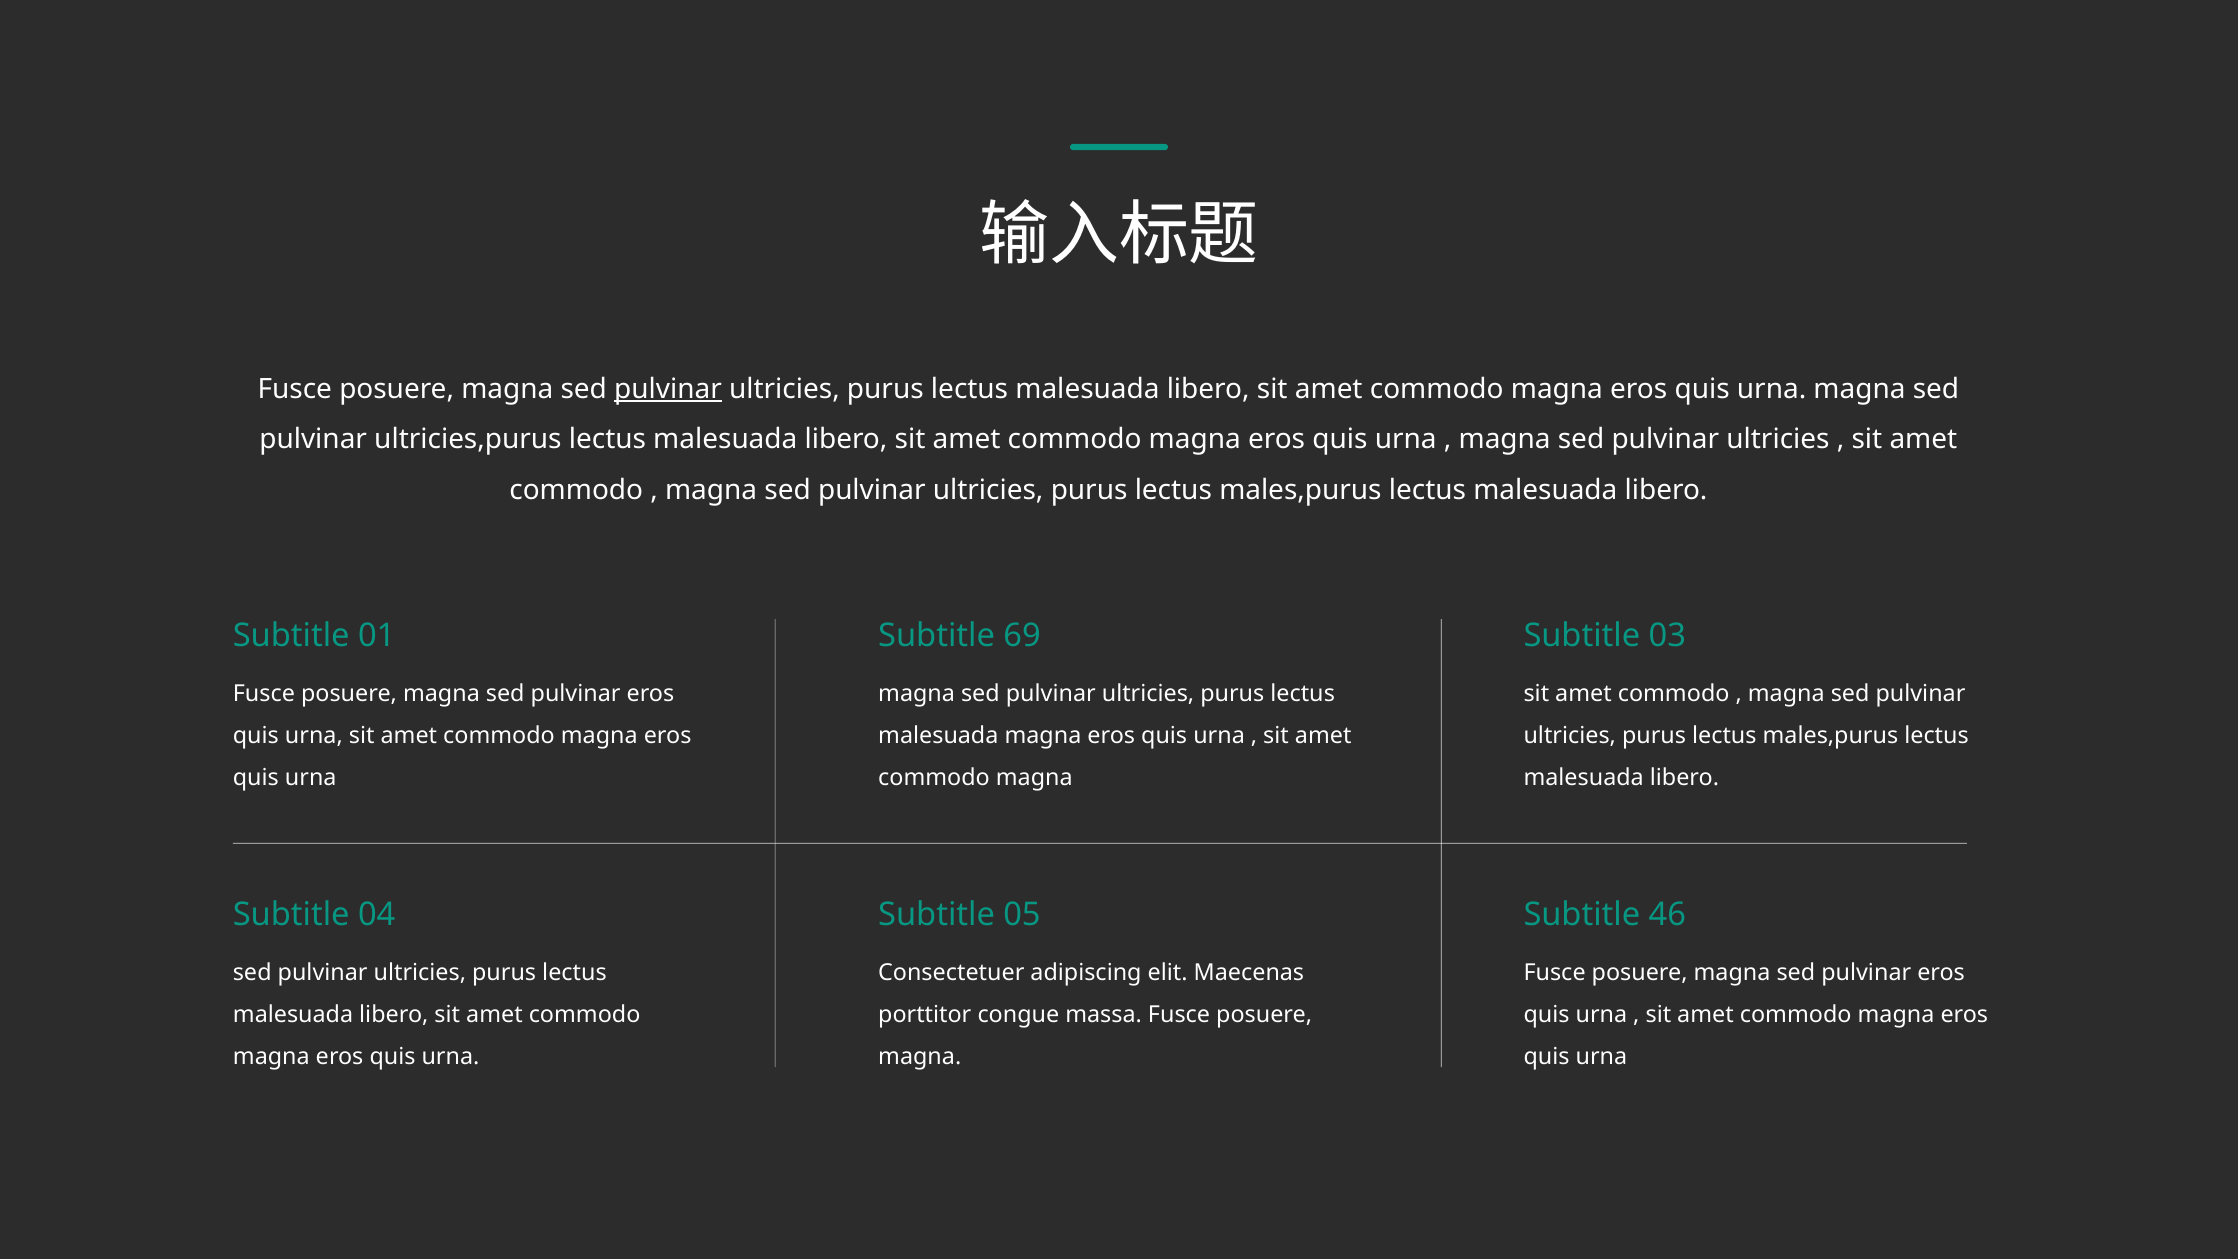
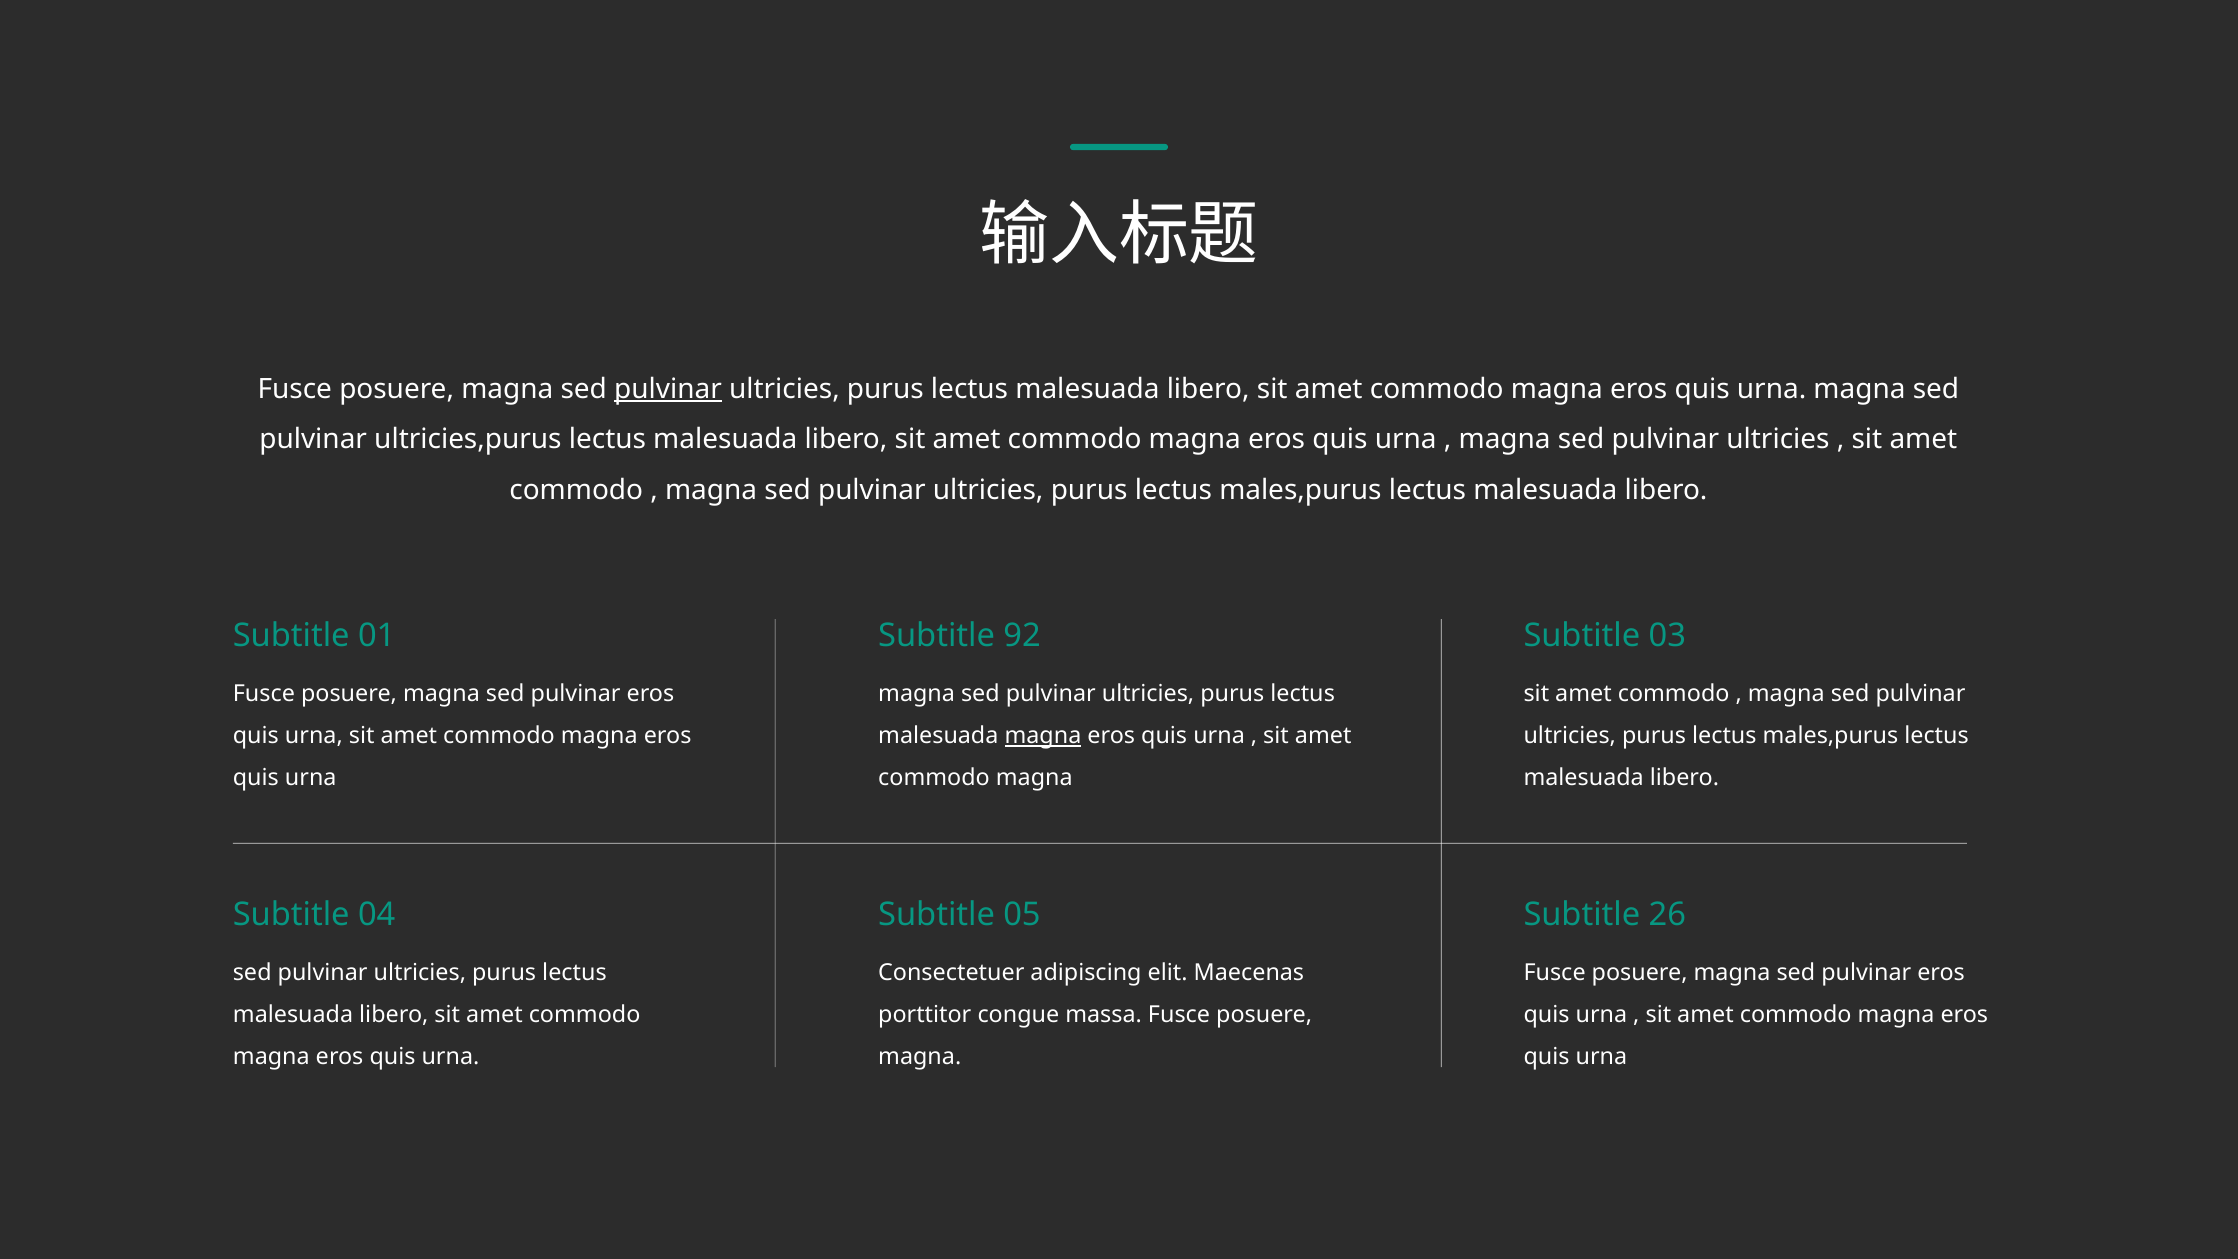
69: 69 -> 92
magna at (1043, 736) underline: none -> present
46: 46 -> 26
